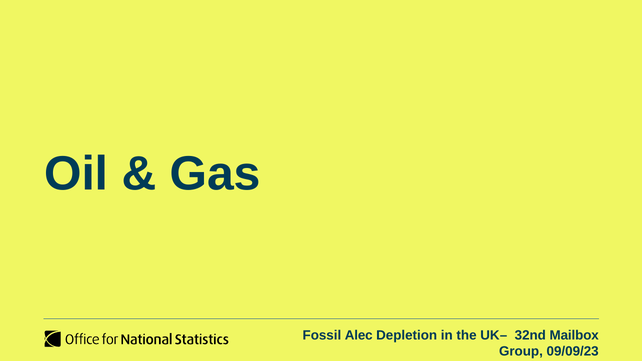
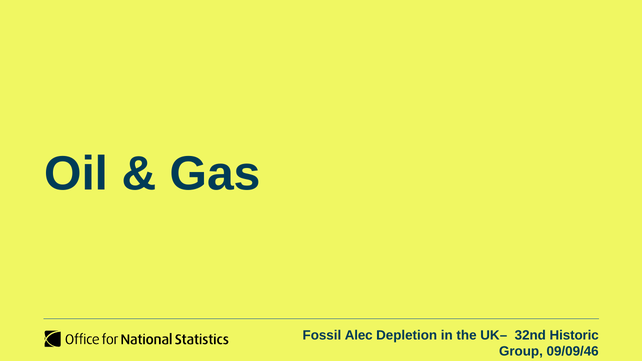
Mailbox: Mailbox -> Historic
09/09/23: 09/09/23 -> 09/09/46
